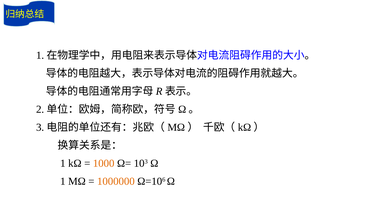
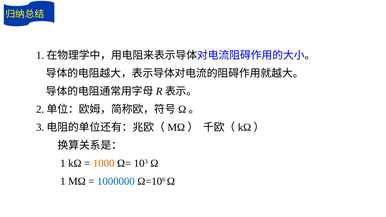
1000000 colour: orange -> blue
